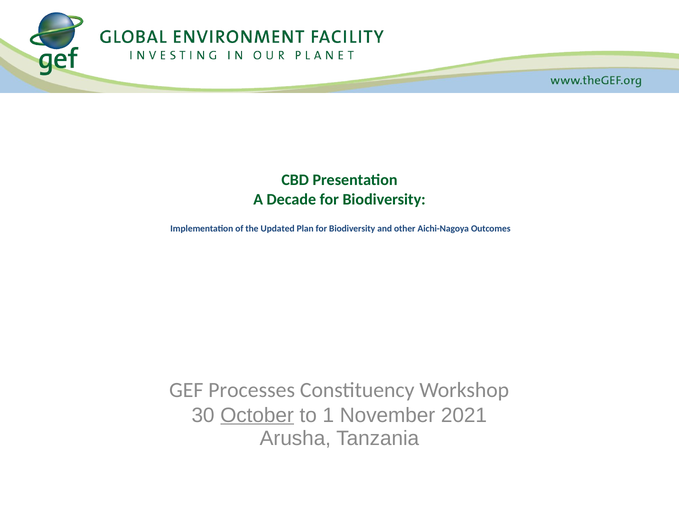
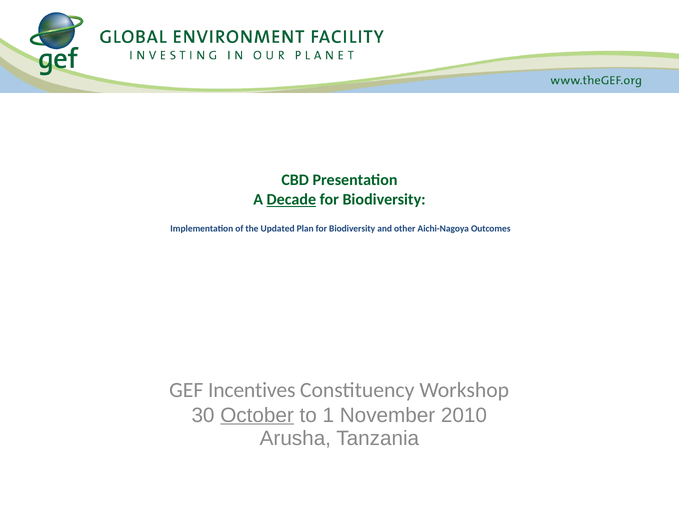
Decade underline: none -> present
Processes: Processes -> Incentives
2021: 2021 -> 2010
